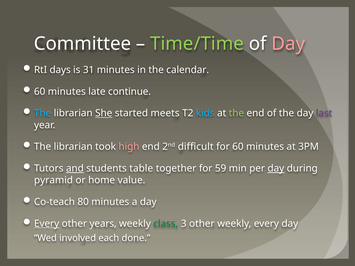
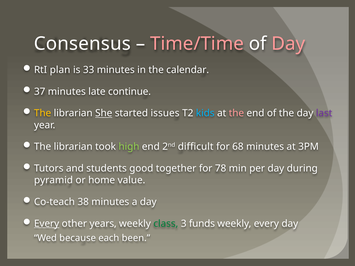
Committee: Committee -> Consensus
Time/Time colour: light green -> pink
days: days -> plan
31: 31 -> 33
60 at (40, 92): 60 -> 37
The at (43, 113) colour: light blue -> yellow
meets: meets -> issues
the at (236, 113) colour: light green -> pink
high colour: pink -> light green
for 60: 60 -> 68
and underline: present -> none
table: table -> good
59: 59 -> 78
day at (276, 169) underline: present -> none
80: 80 -> 38
3 other: other -> funds
involved: involved -> because
done: done -> been
